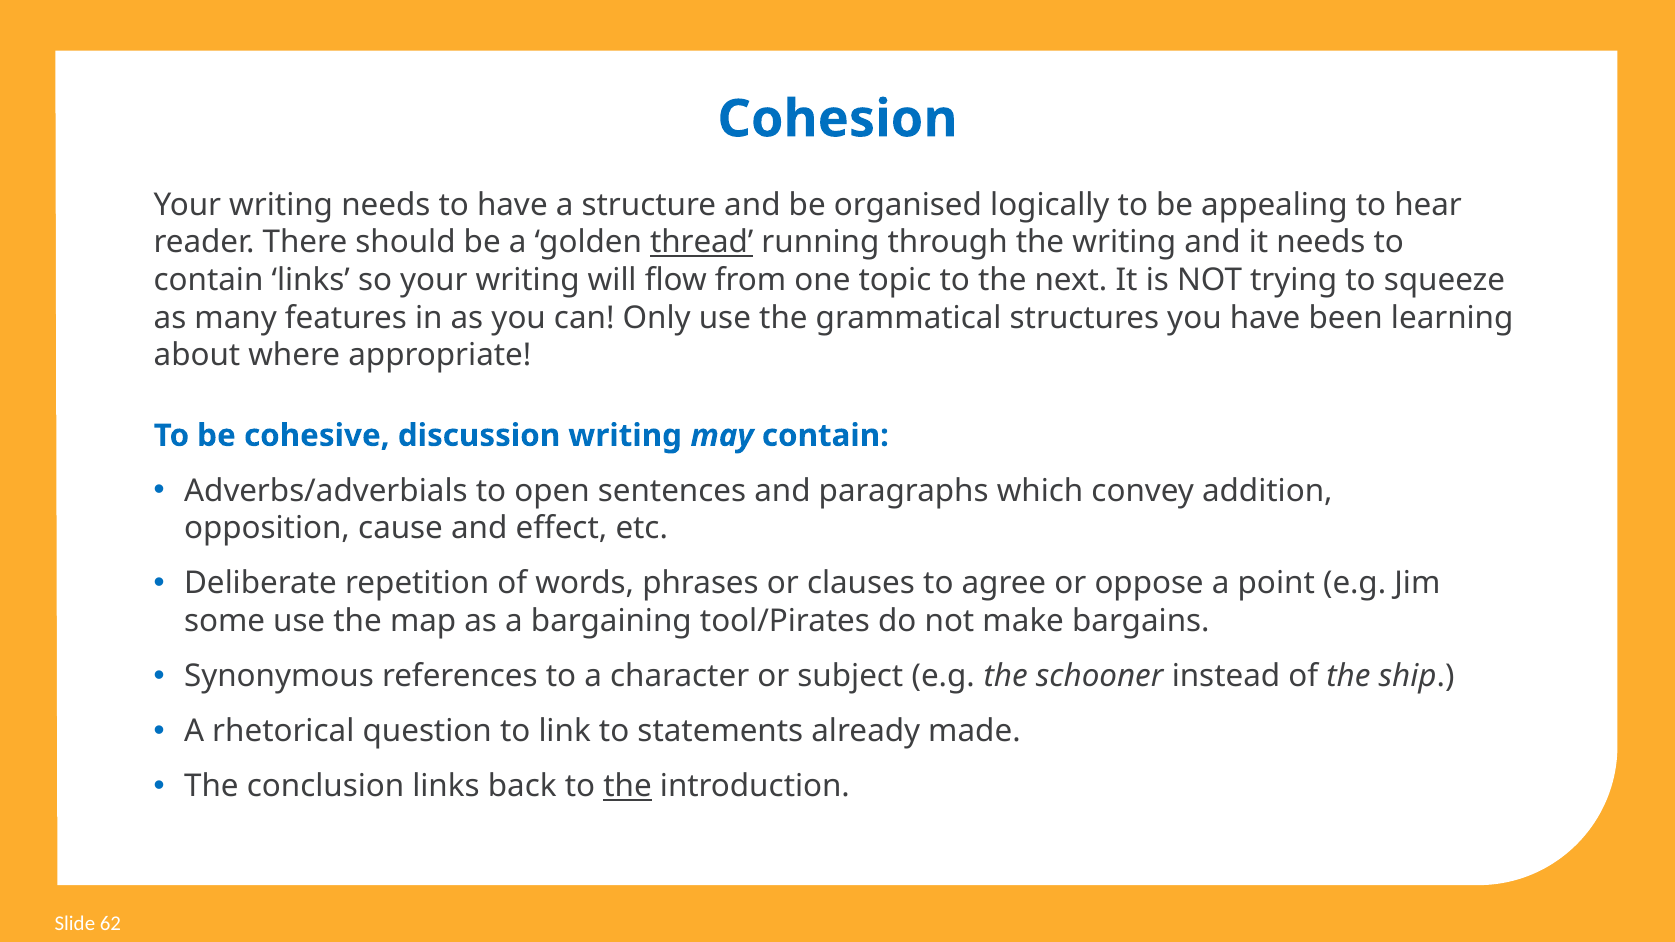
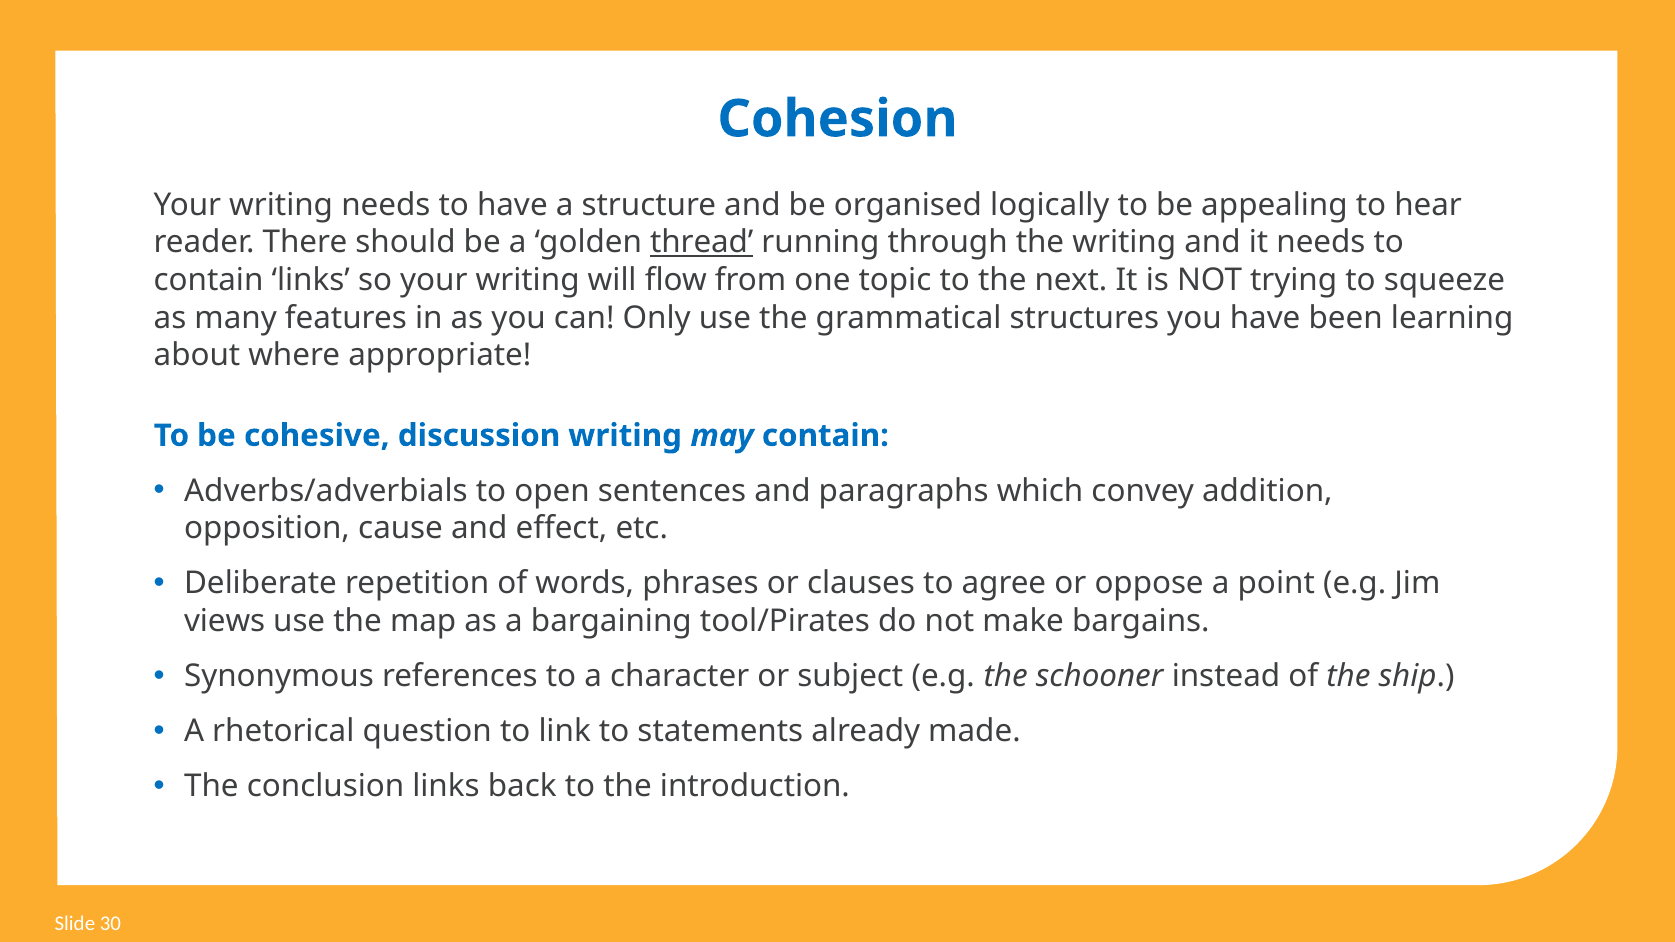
some: some -> views
the at (628, 787) underline: present -> none
62: 62 -> 30
